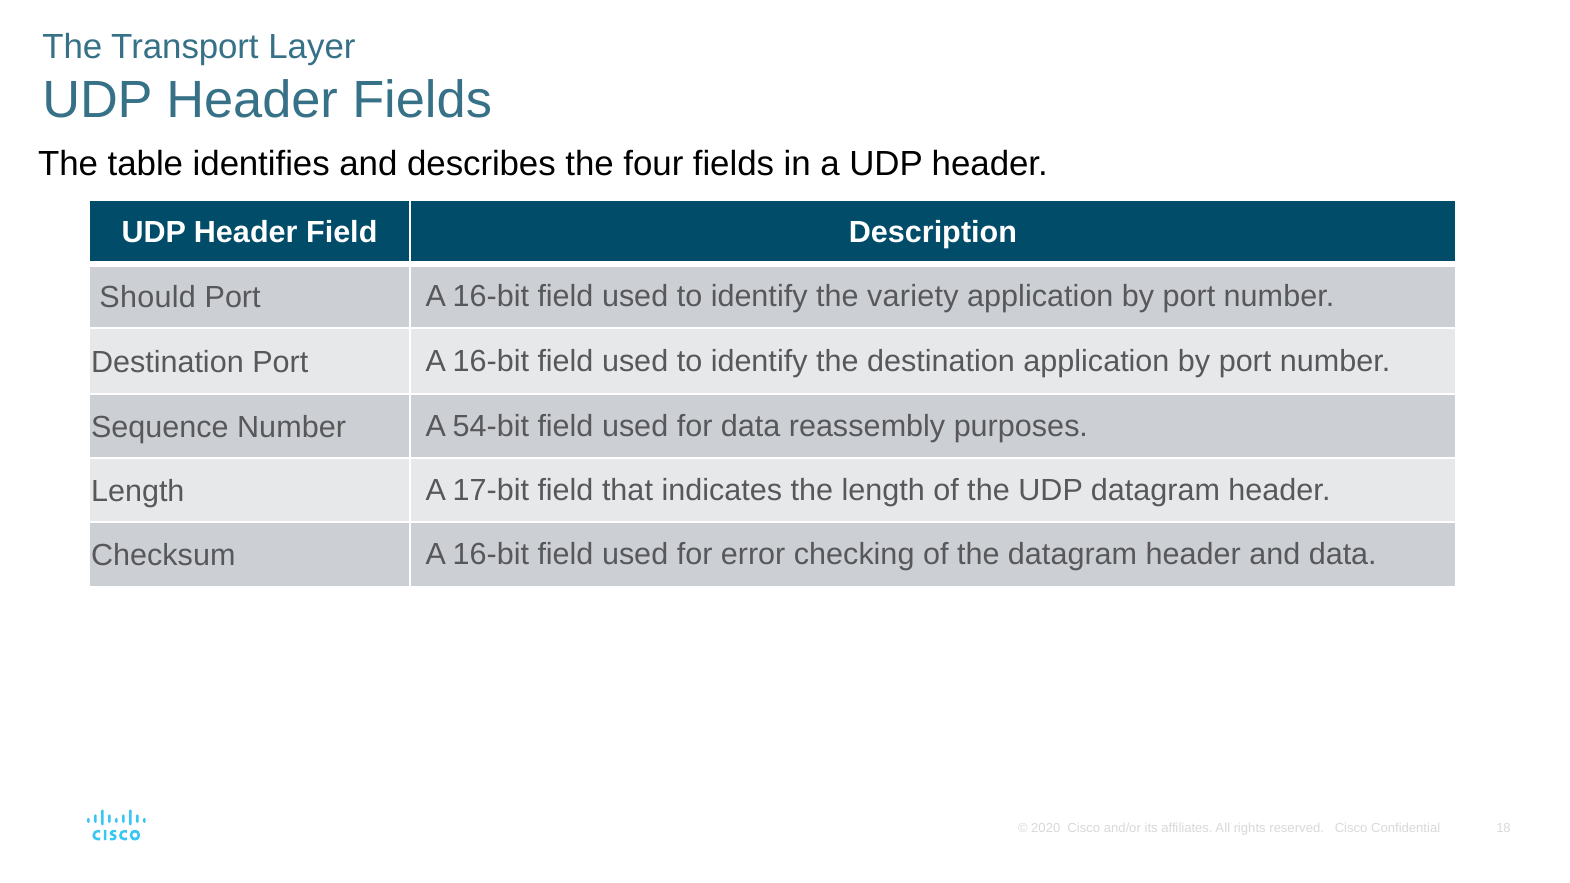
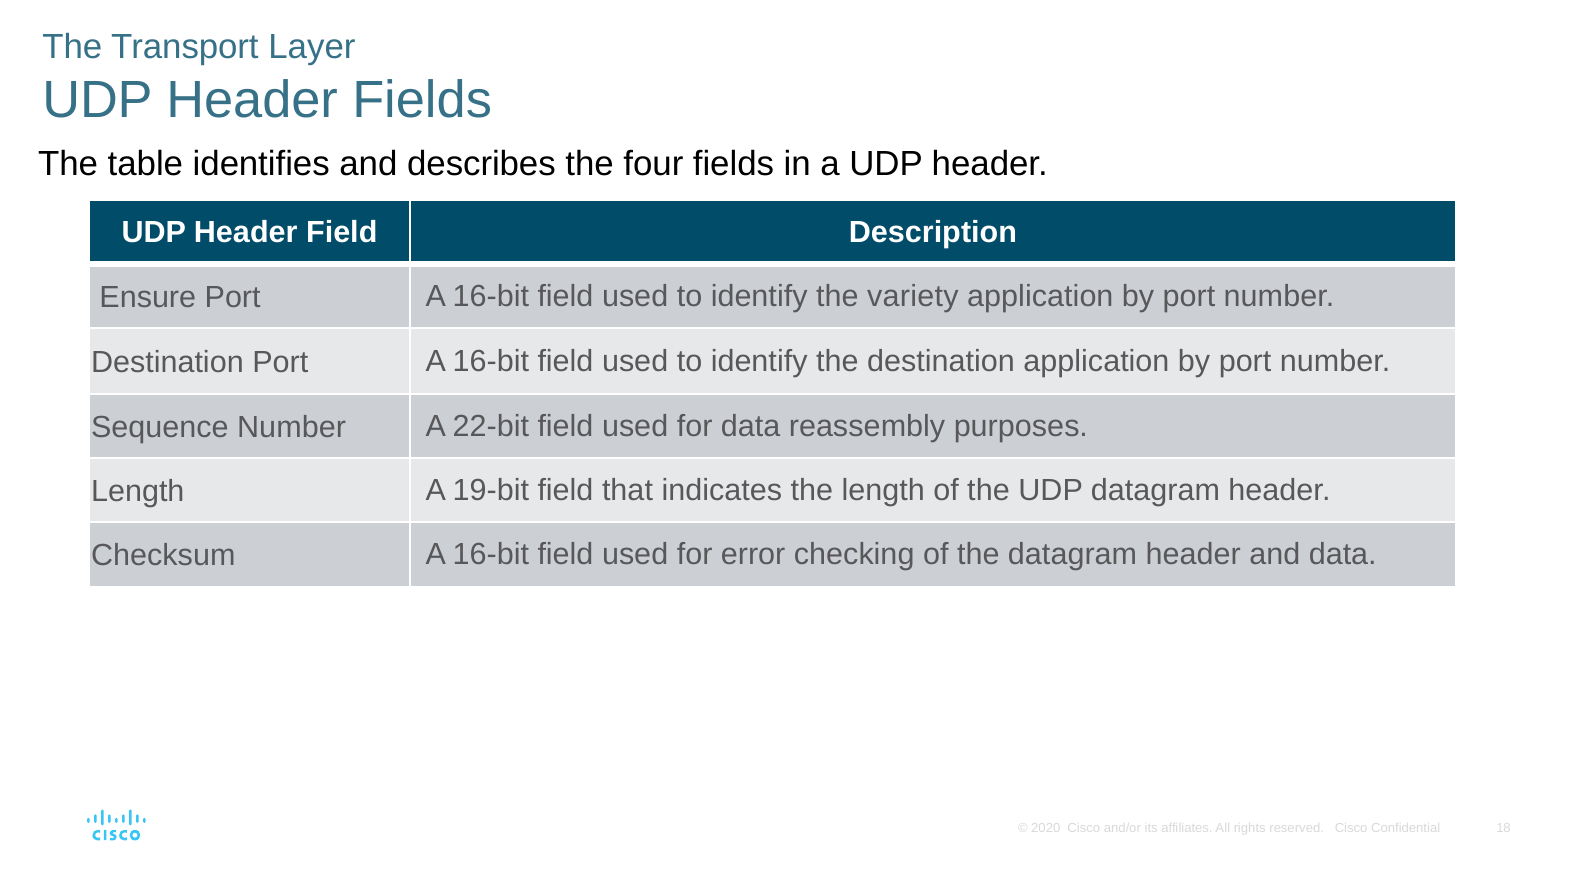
Should: Should -> Ensure
54-bit: 54-bit -> 22-bit
17-bit: 17-bit -> 19-bit
